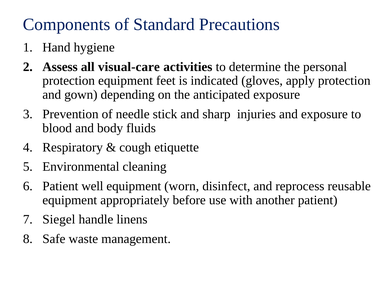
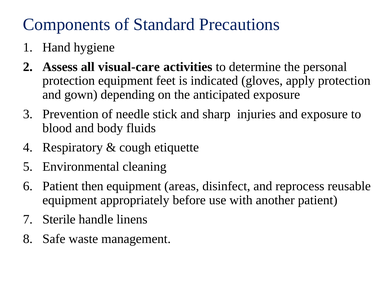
well: well -> then
worn: worn -> areas
Siegel: Siegel -> Sterile
